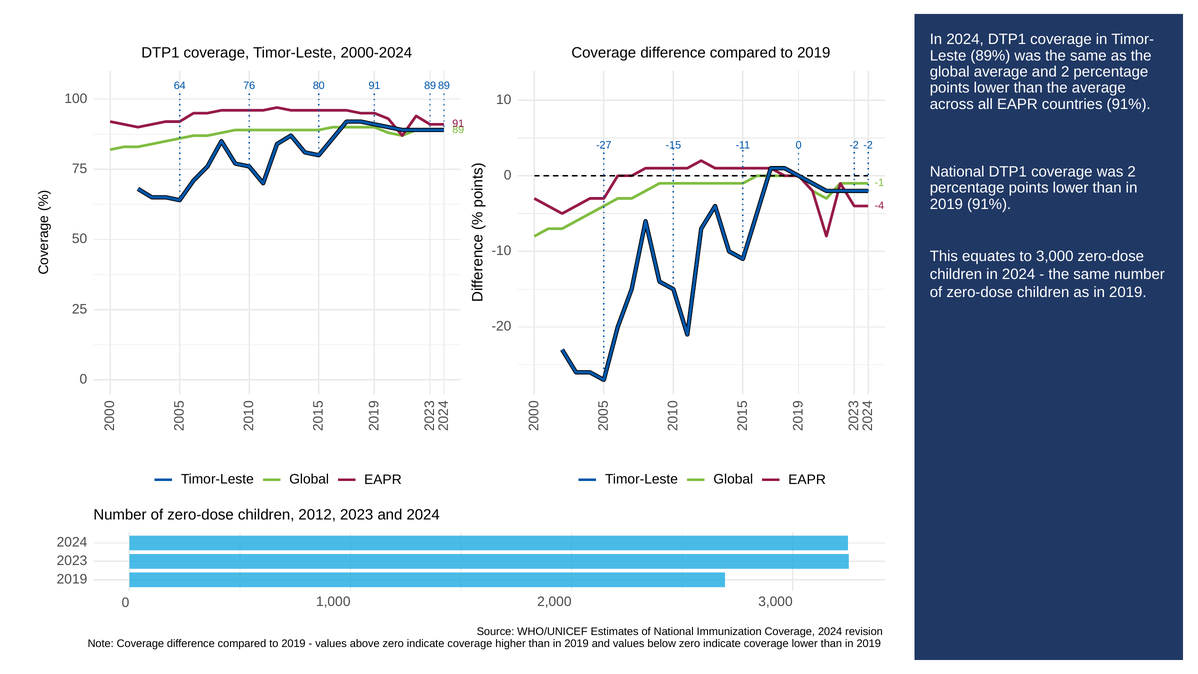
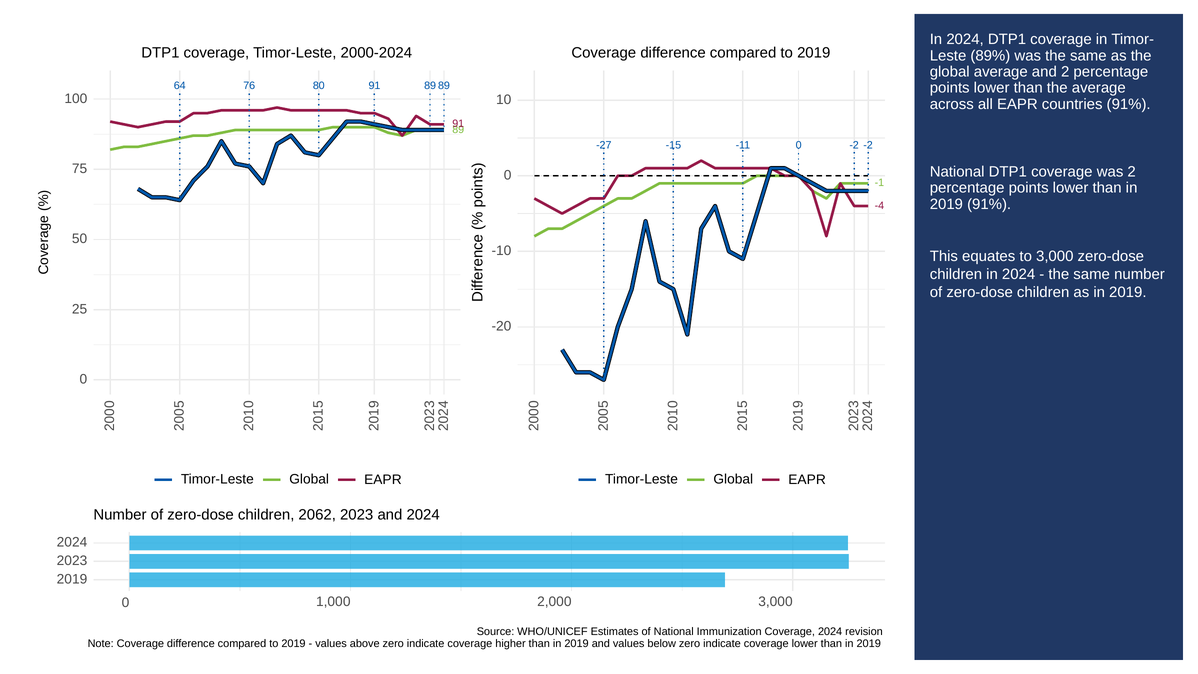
2012: 2012 -> 2062
